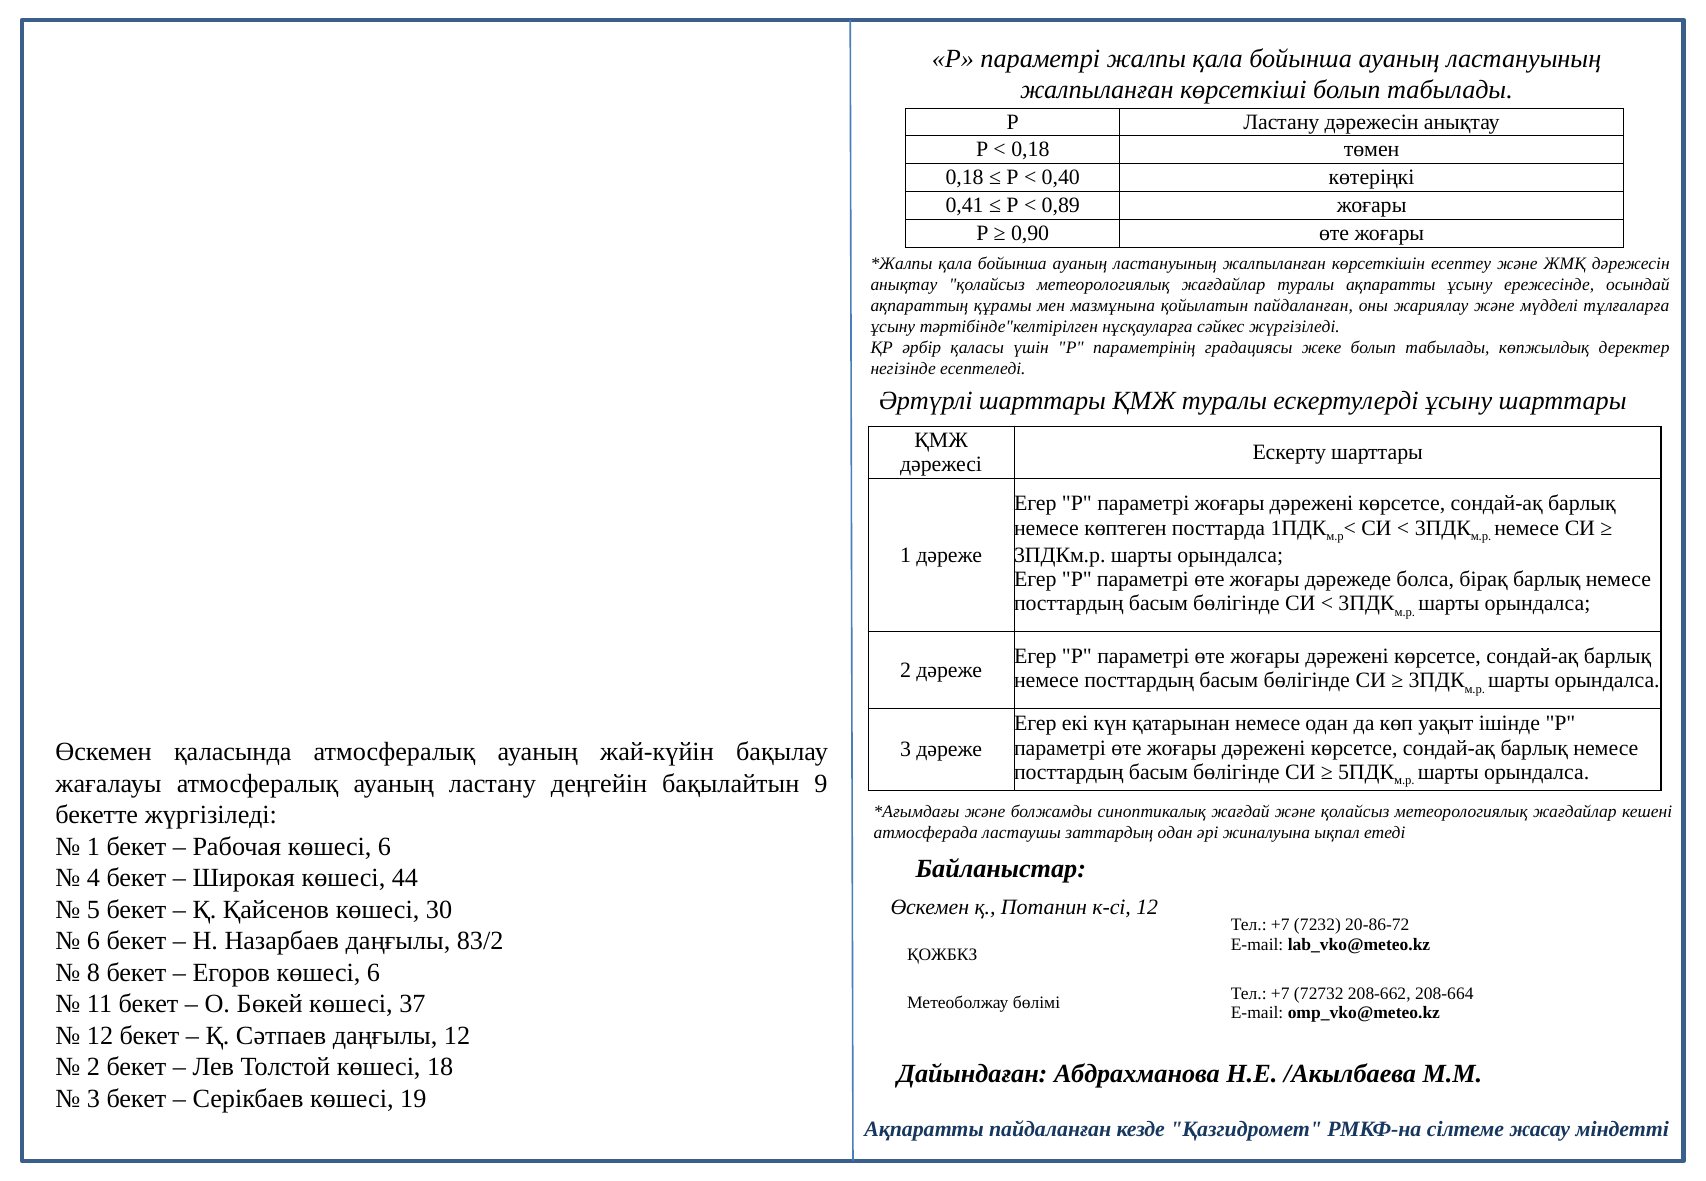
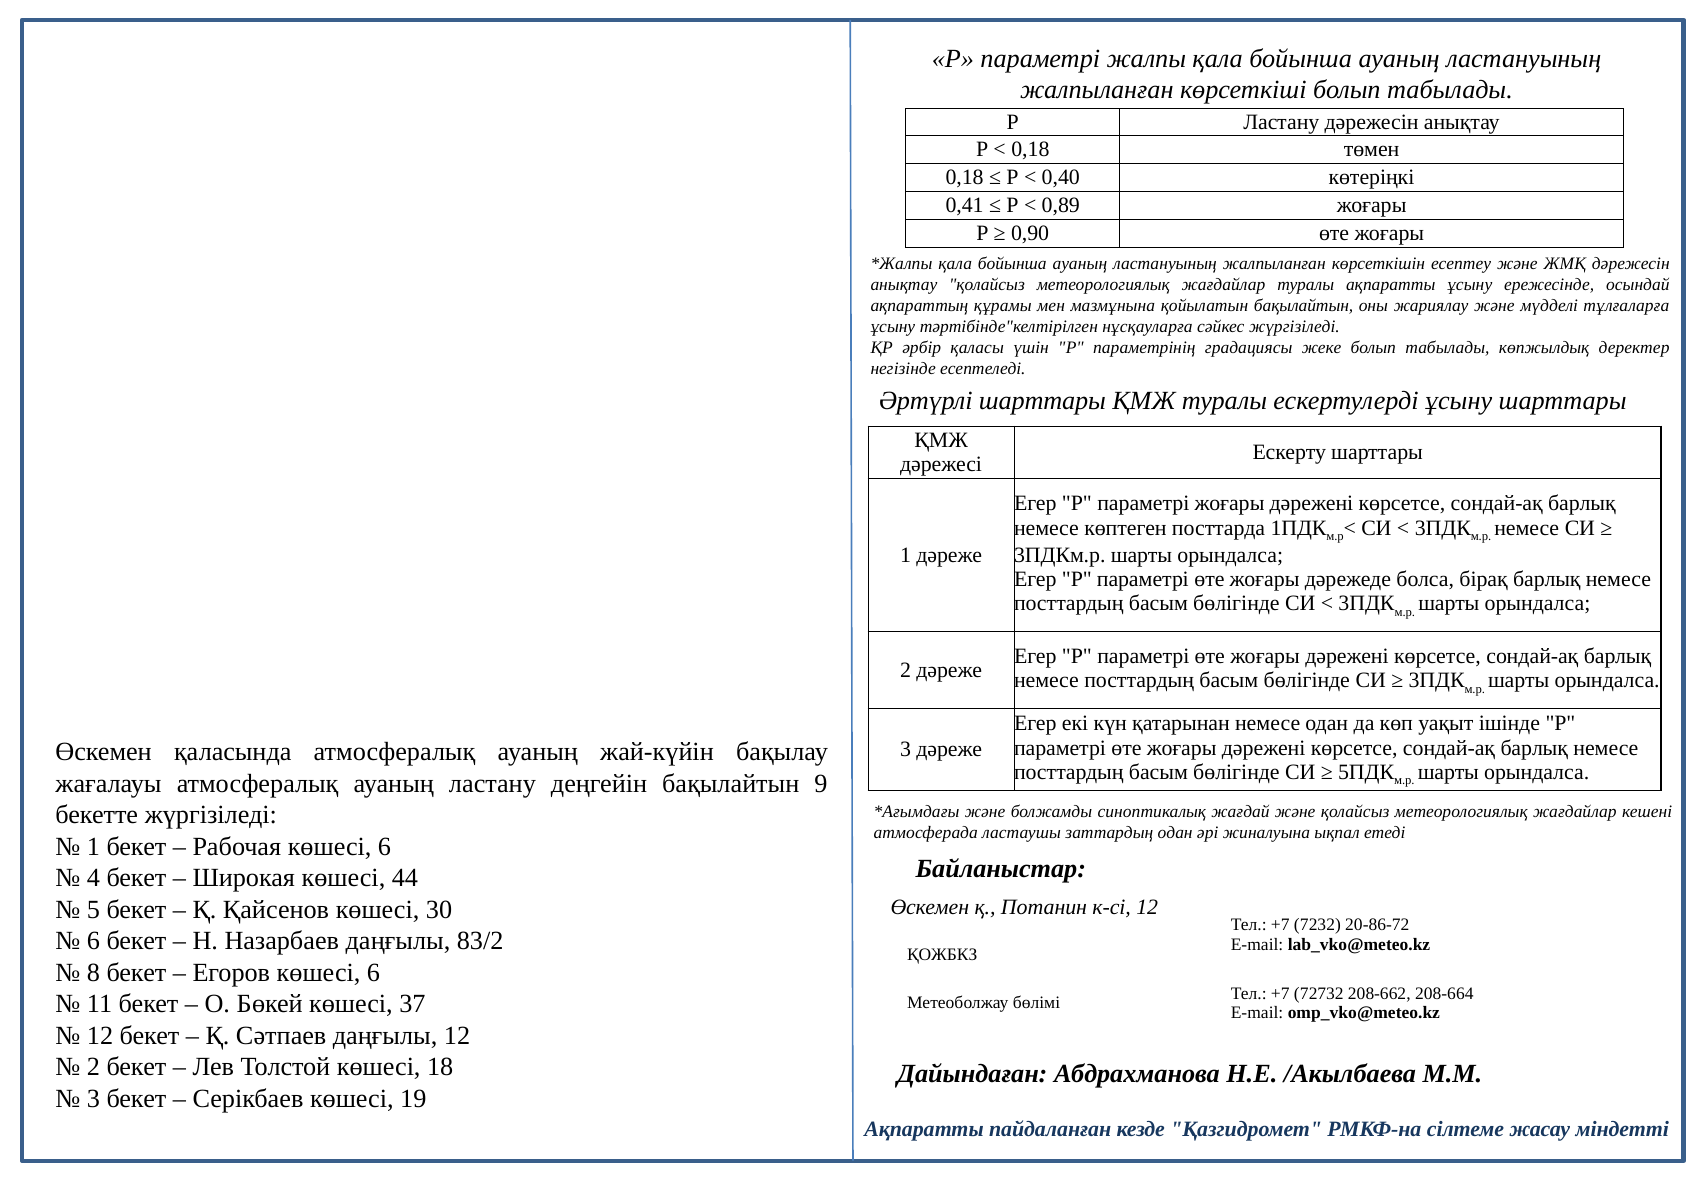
қойылатын пайдаланған: пайдаланған -> бақылайтын
